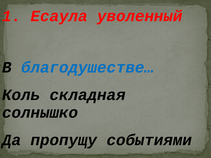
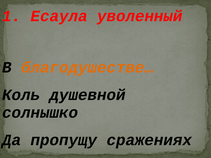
благодушестве… colour: blue -> orange
складная: складная -> душевной
событиями: событиями -> сражениях
